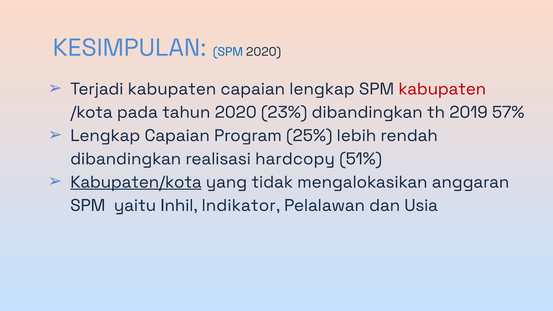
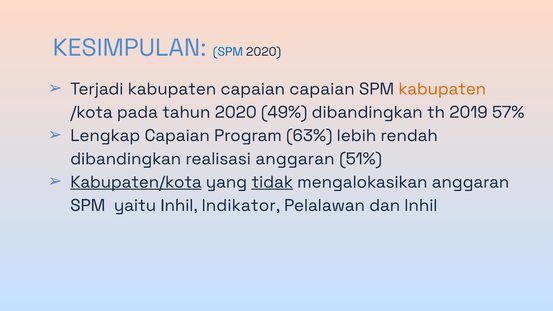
capaian lengkap: lengkap -> capaian
kabupaten at (442, 89) colour: red -> orange
23%: 23% -> 49%
25%: 25% -> 63%
realisasi hardcopy: hardcopy -> anggaran
tidak underline: none -> present
dan Usia: Usia -> Inhil
